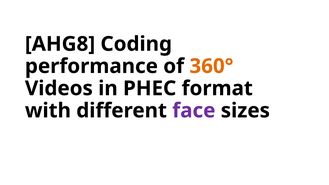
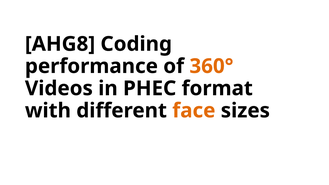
face colour: purple -> orange
